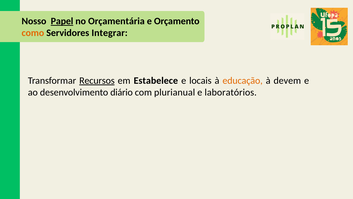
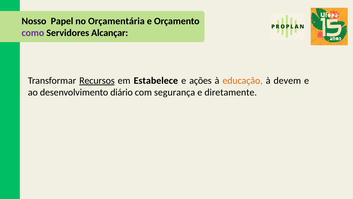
Papel underline: present -> none
como colour: orange -> purple
Integrar: Integrar -> Alcançar
locais: locais -> ações
plurianual: plurianual -> segurança
laboratórios: laboratórios -> diretamente
